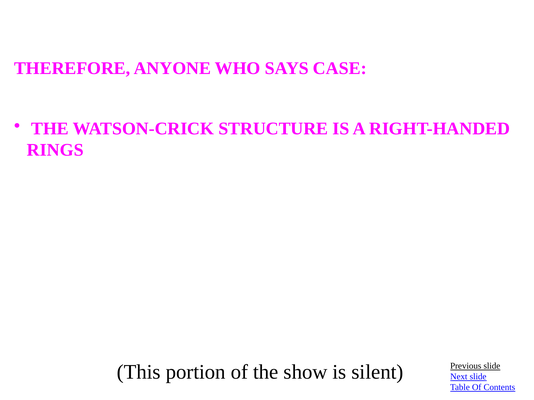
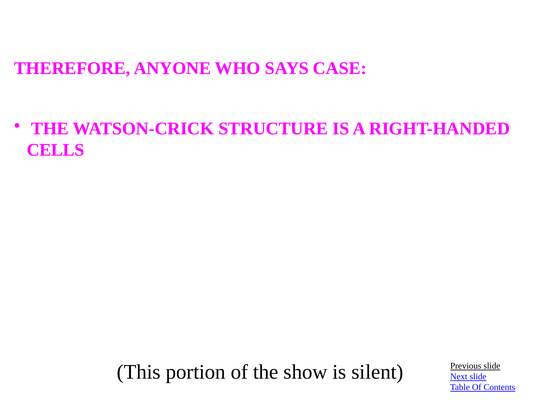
RINGS: RINGS -> CELLS
